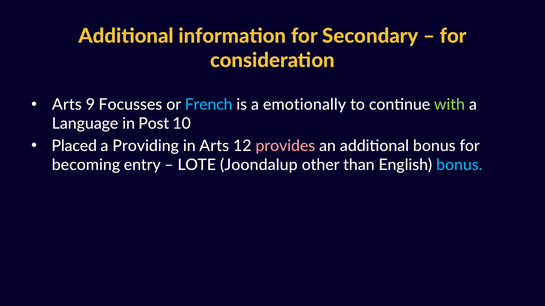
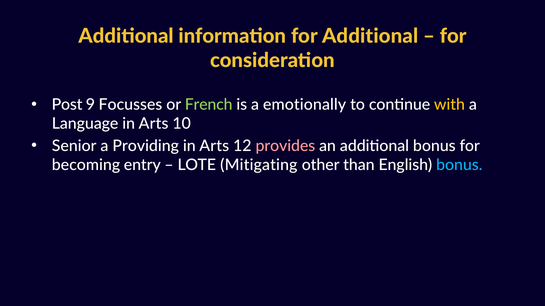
for Secondary: Secondary -> Additional
Arts at (67, 105): Arts -> Post
French colour: light blue -> light green
with colour: light green -> yellow
Language in Post: Post -> Arts
Placed: Placed -> Senior
Joondalup: Joondalup -> Mitigating
